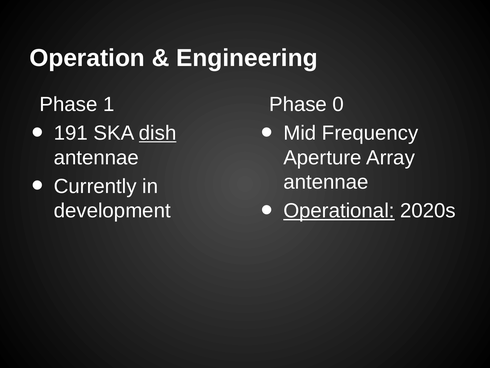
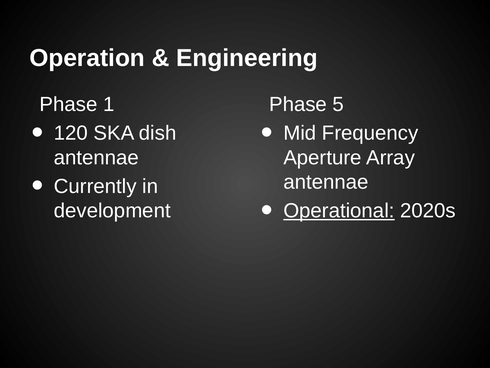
0: 0 -> 5
191: 191 -> 120
dish underline: present -> none
